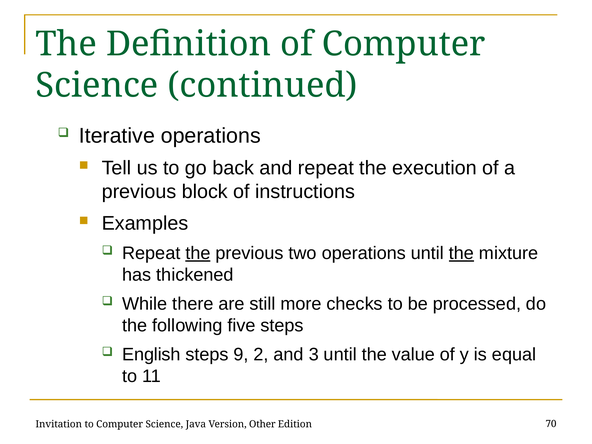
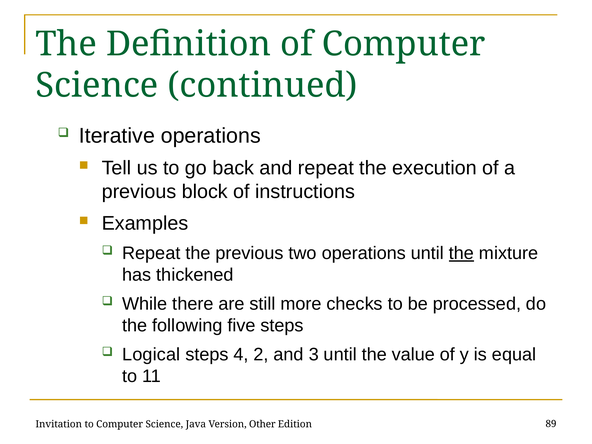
the at (198, 253) underline: present -> none
English: English -> Logical
9: 9 -> 4
70: 70 -> 89
